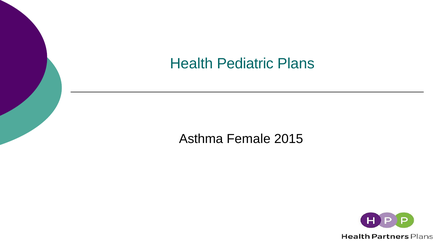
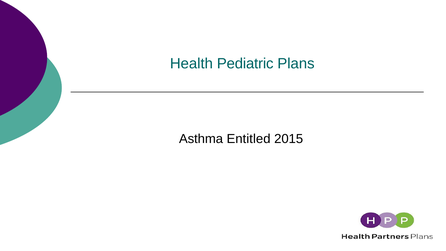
Female: Female -> Entitled
